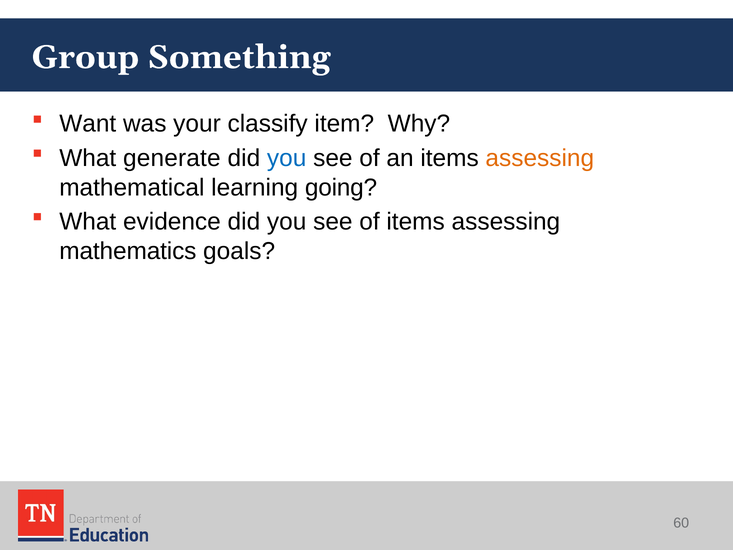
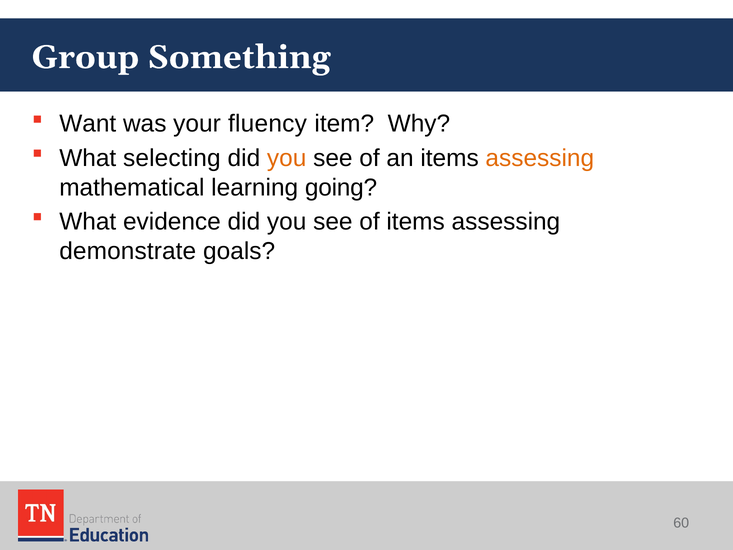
classify: classify -> fluency
generate: generate -> selecting
you at (287, 158) colour: blue -> orange
mathematics: mathematics -> demonstrate
